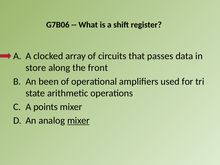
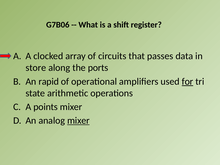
front: front -> ports
been: been -> rapid
for underline: none -> present
